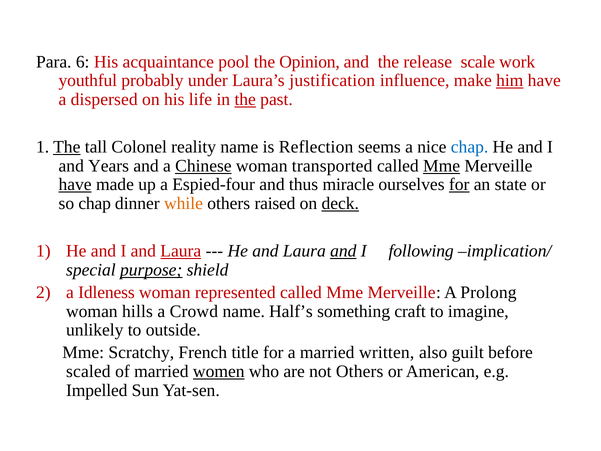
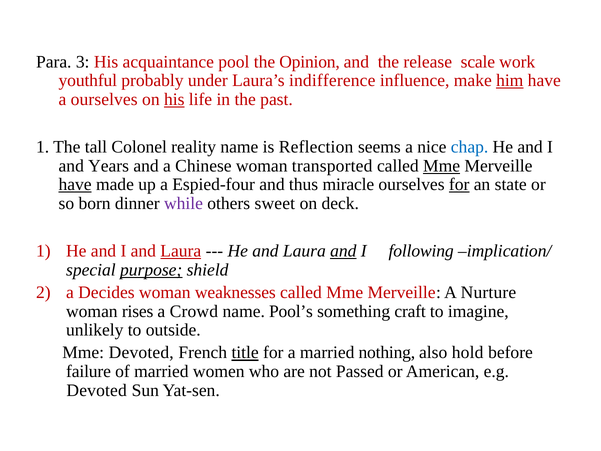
6: 6 -> 3
justification: justification -> indifference
a dispersed: dispersed -> ourselves
his at (174, 100) underline: none -> present
the at (245, 100) underline: present -> none
The at (67, 147) underline: present -> none
Chinese underline: present -> none
so chap: chap -> born
while colour: orange -> purple
raised: raised -> sweet
deck underline: present -> none
Idleness: Idleness -> Decides
represented: represented -> weaknesses
Prolong: Prolong -> Nurture
hills: hills -> rises
Half’s: Half’s -> Pool’s
Mme Scratchy: Scratchy -> Devoted
title underline: none -> present
written: written -> nothing
guilt: guilt -> hold
scaled: scaled -> failure
women underline: present -> none
not Others: Others -> Passed
Impelled at (97, 390): Impelled -> Devoted
